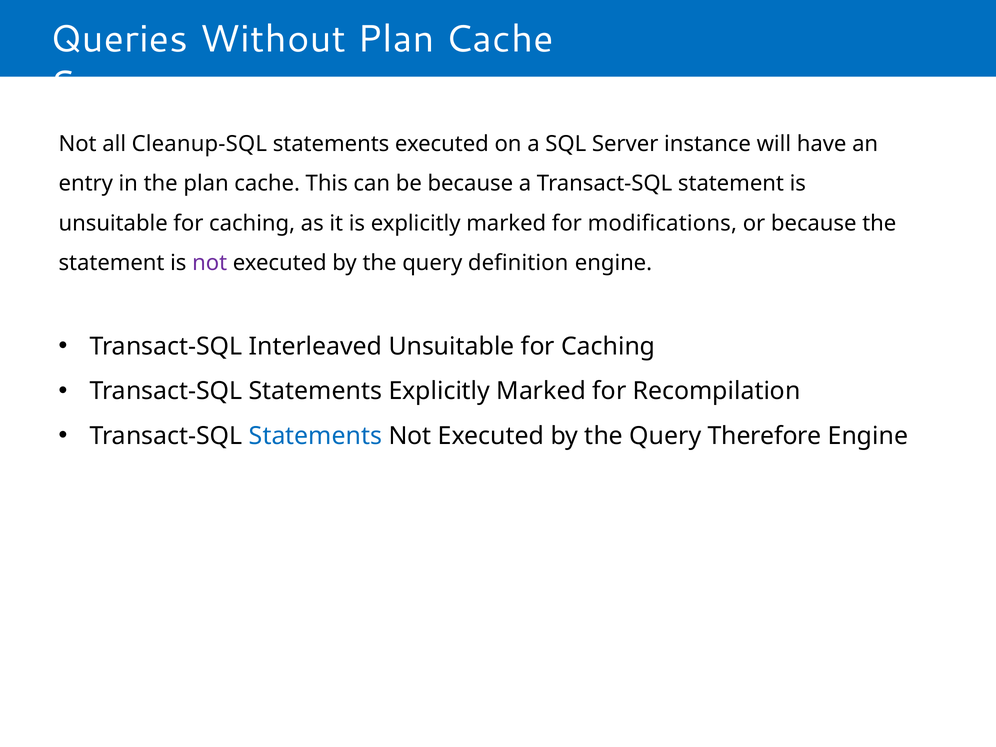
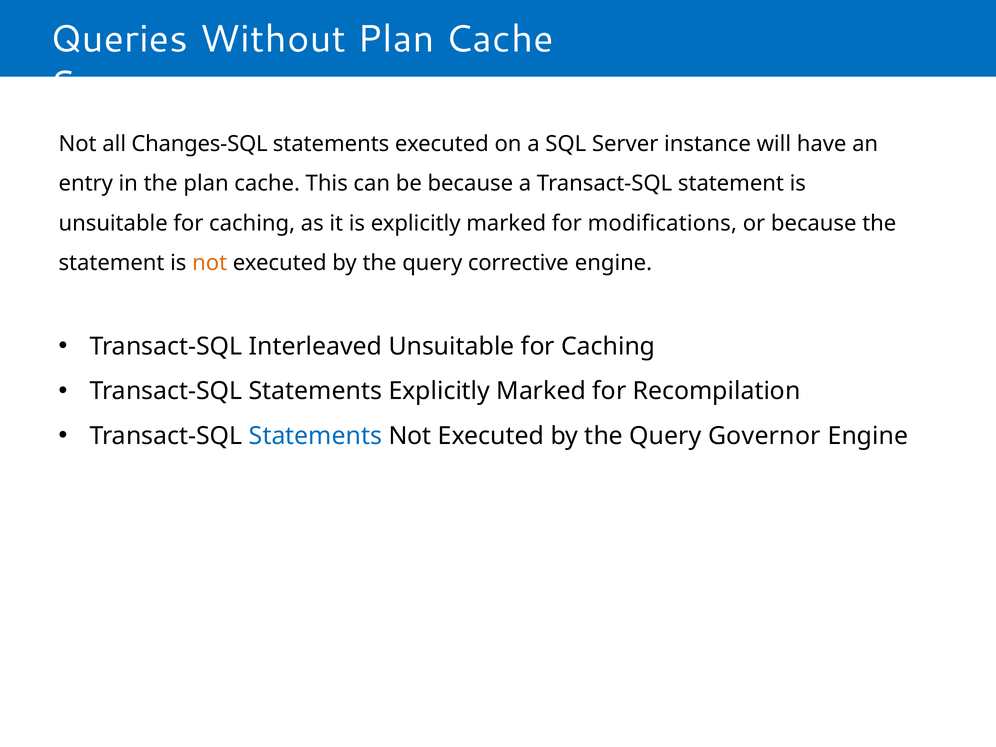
Cleanup-SQL: Cleanup-SQL -> Changes-SQL
not at (210, 263) colour: purple -> orange
definition: definition -> corrective
Therefore: Therefore -> Governor
